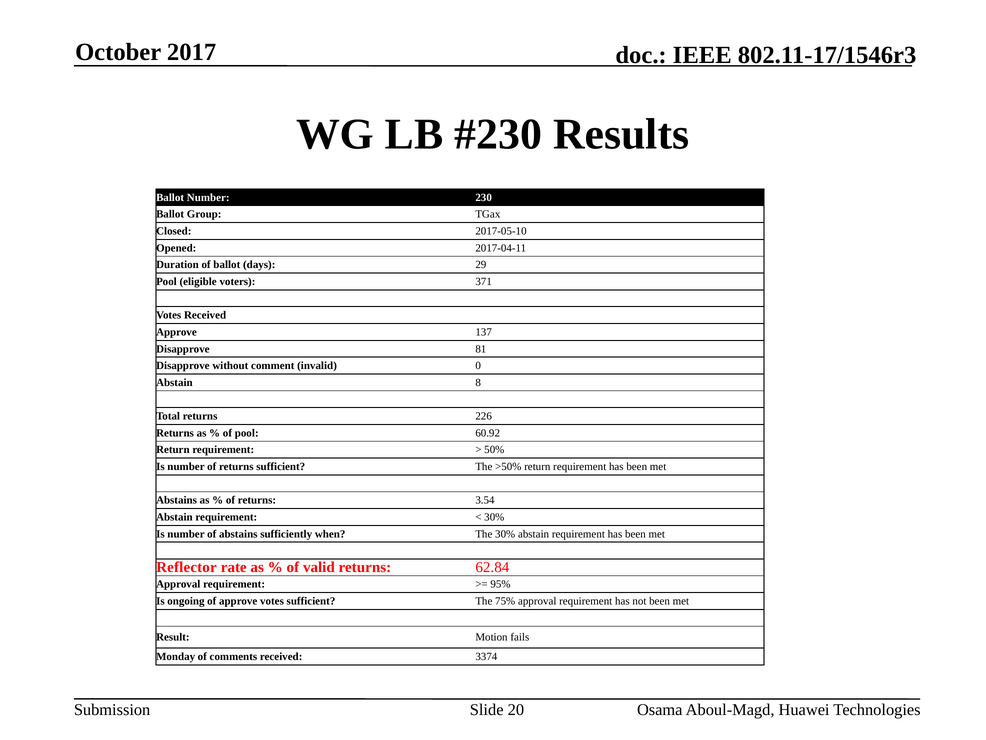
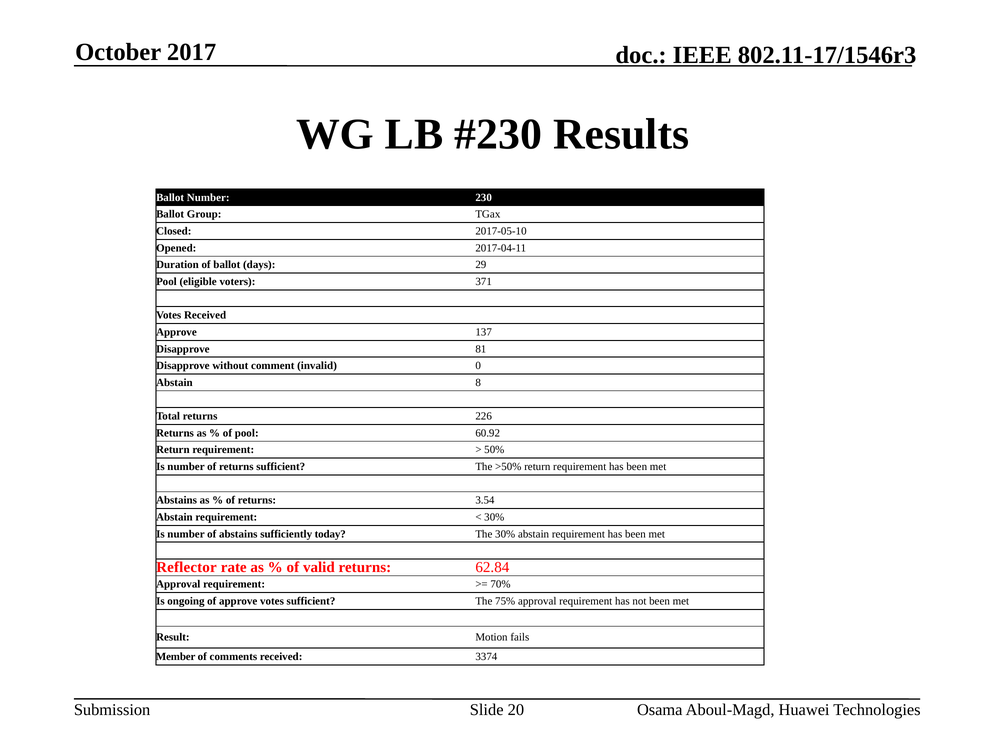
when: when -> today
95%: 95% -> 70%
Monday: Monday -> Member
